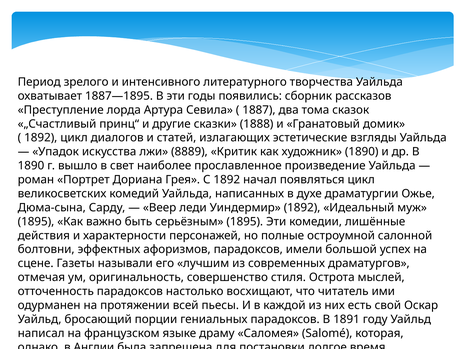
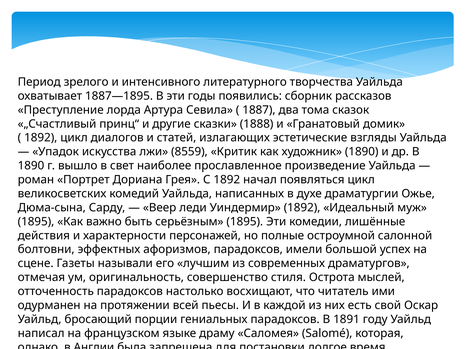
8889: 8889 -> 8559
